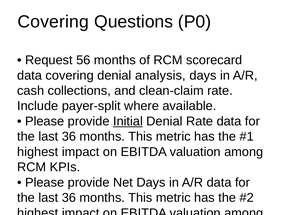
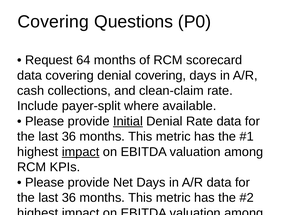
56: 56 -> 64
denial analysis: analysis -> covering
impact at (81, 152) underline: none -> present
